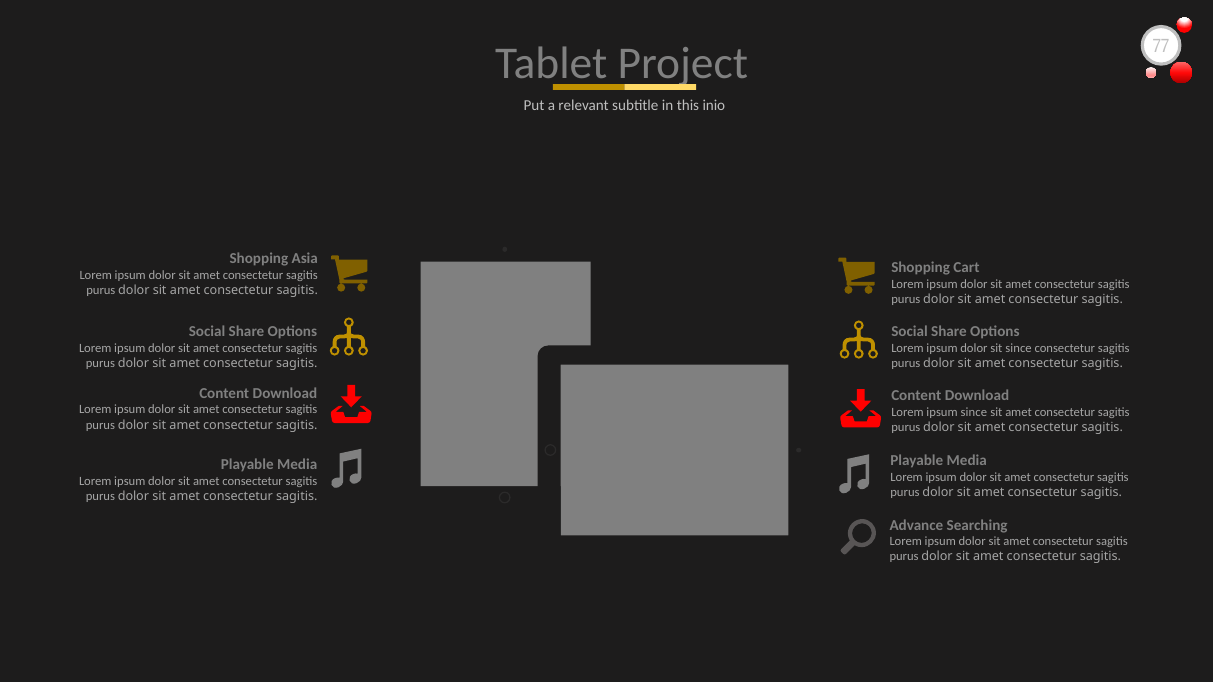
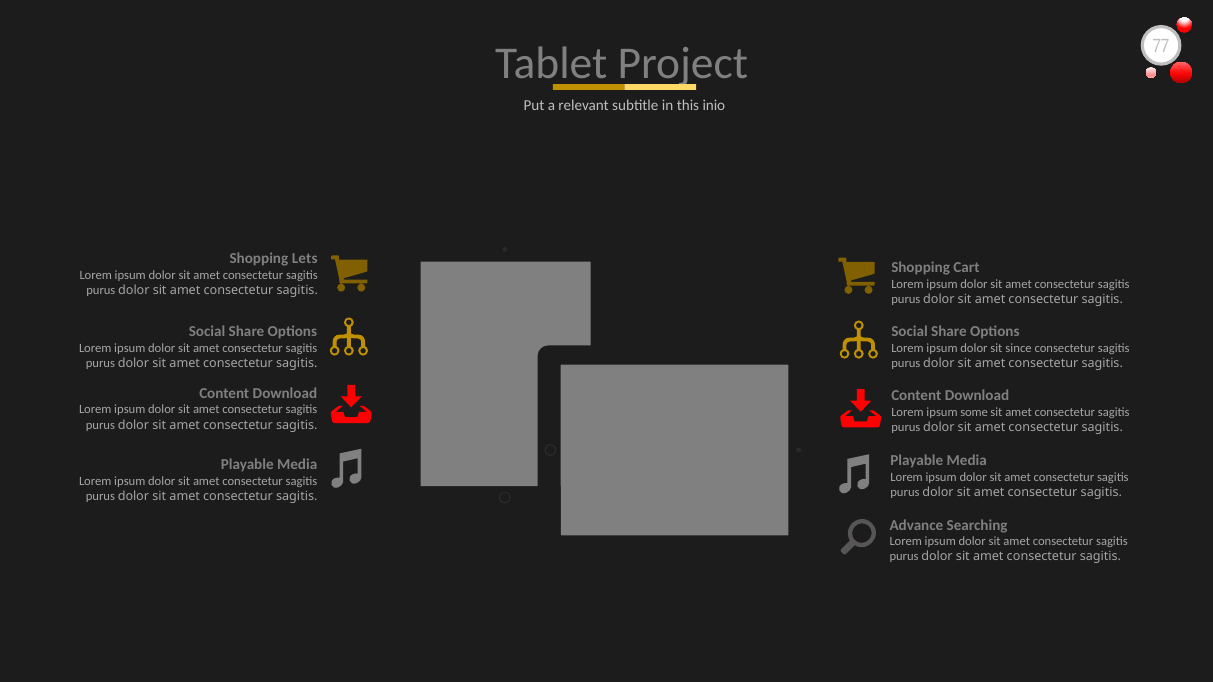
Asia: Asia -> Lets
ipsum since: since -> some
